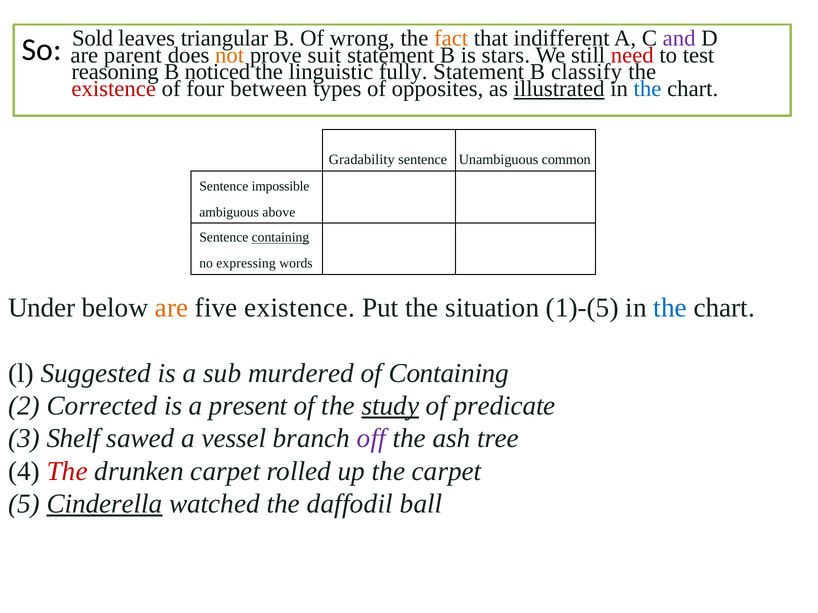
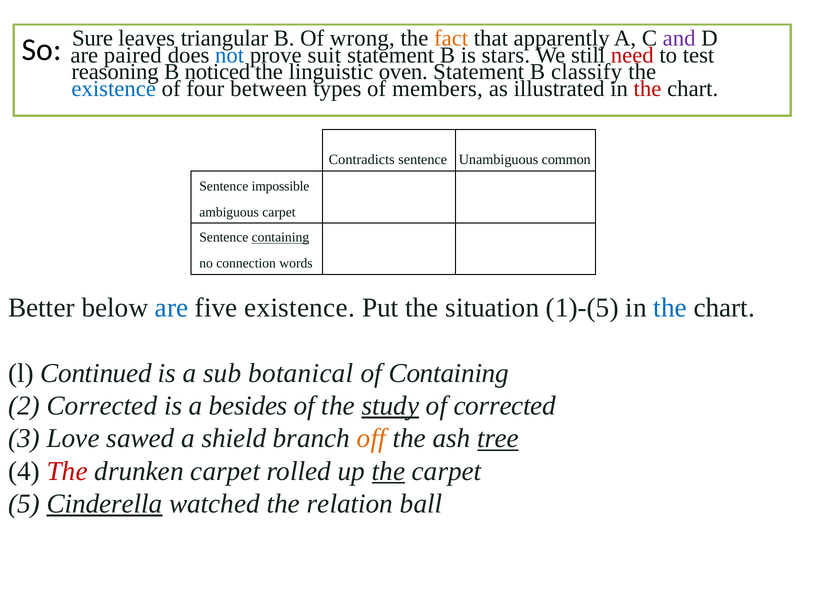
Sold: Sold -> Sure
indifferent: indifferent -> apparently
parent: parent -> paired
not colour: orange -> blue
fully: fully -> oven
existence at (114, 89) colour: red -> blue
opposites: opposites -> members
illustrated underline: present -> none
the at (648, 89) colour: blue -> red
Gradability: Gradability -> Contradicts
ambiguous above: above -> carpet
expressing: expressing -> connection
Under: Under -> Better
are at (172, 308) colour: orange -> blue
Suggested: Suggested -> Continued
murdered: murdered -> botanical
present: present -> besides
of predicate: predicate -> corrected
Shelf: Shelf -> Love
vessel: vessel -> shield
off colour: purple -> orange
tree underline: none -> present
the at (388, 472) underline: none -> present
daffodil: daffodil -> relation
